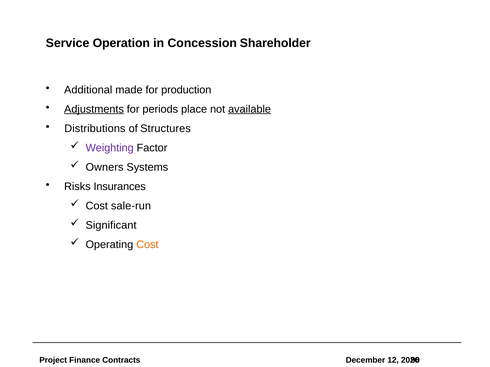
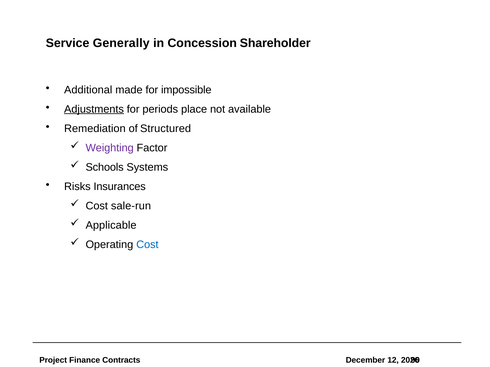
Operation: Operation -> Generally
production: production -> impossible
available underline: present -> none
Distributions: Distributions -> Remediation
Structures: Structures -> Structured
Owners: Owners -> Schools
Significant: Significant -> Applicable
Cost at (147, 245) colour: orange -> blue
